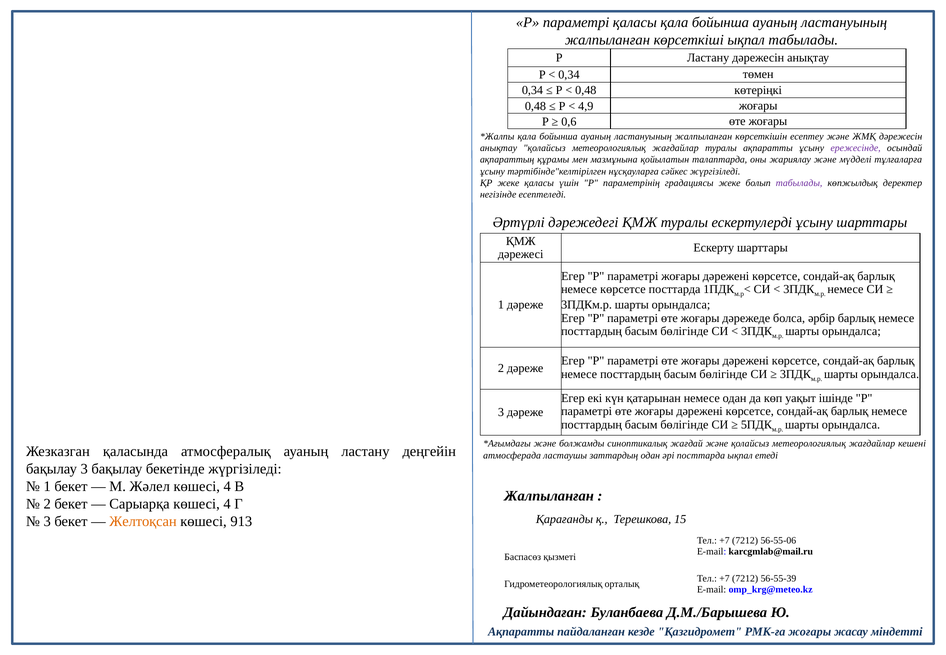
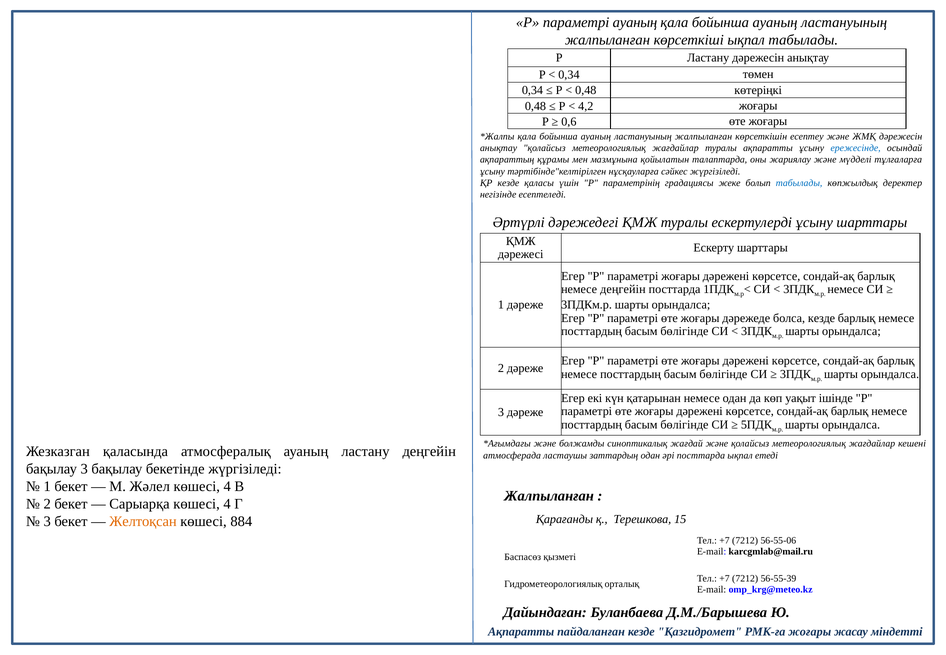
параметрі қаласы: қаласы -> ауаның
4,9: 4,9 -> 4,2
ережесінде colour: purple -> blue
ҚР жеке: жеке -> кезде
табылады at (799, 183) colour: purple -> blue
немесе көрсетсе: көрсетсе -> деңгейін
болса әрбір: әрбір -> кезде
913: 913 -> 884
